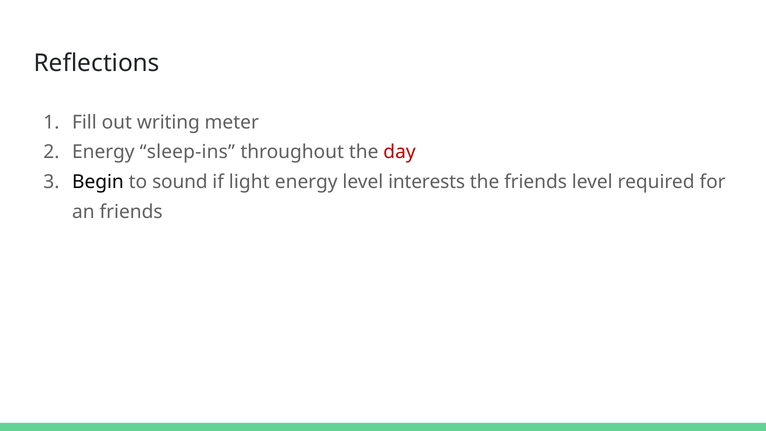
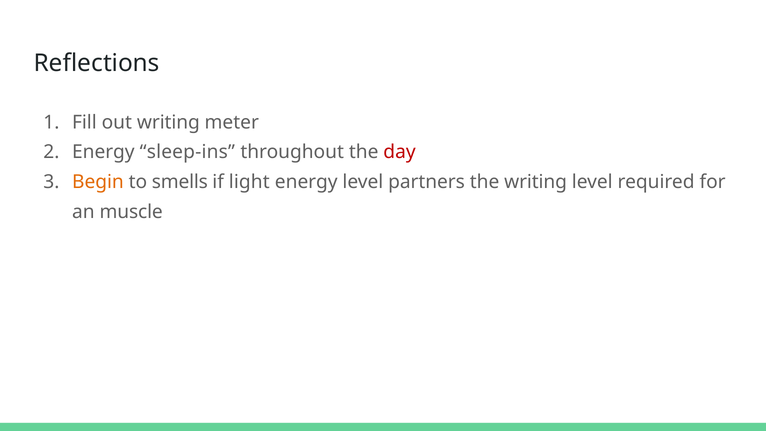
Begin colour: black -> orange
sound: sound -> smells
interests: interests -> partners
the friends: friends -> writing
an friends: friends -> muscle
